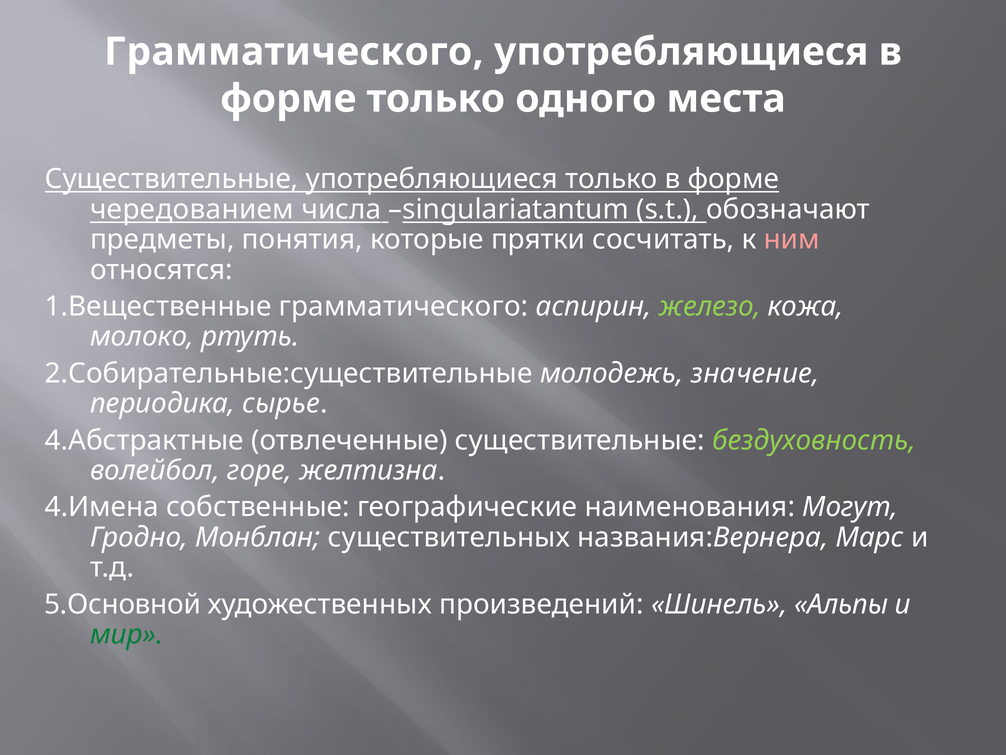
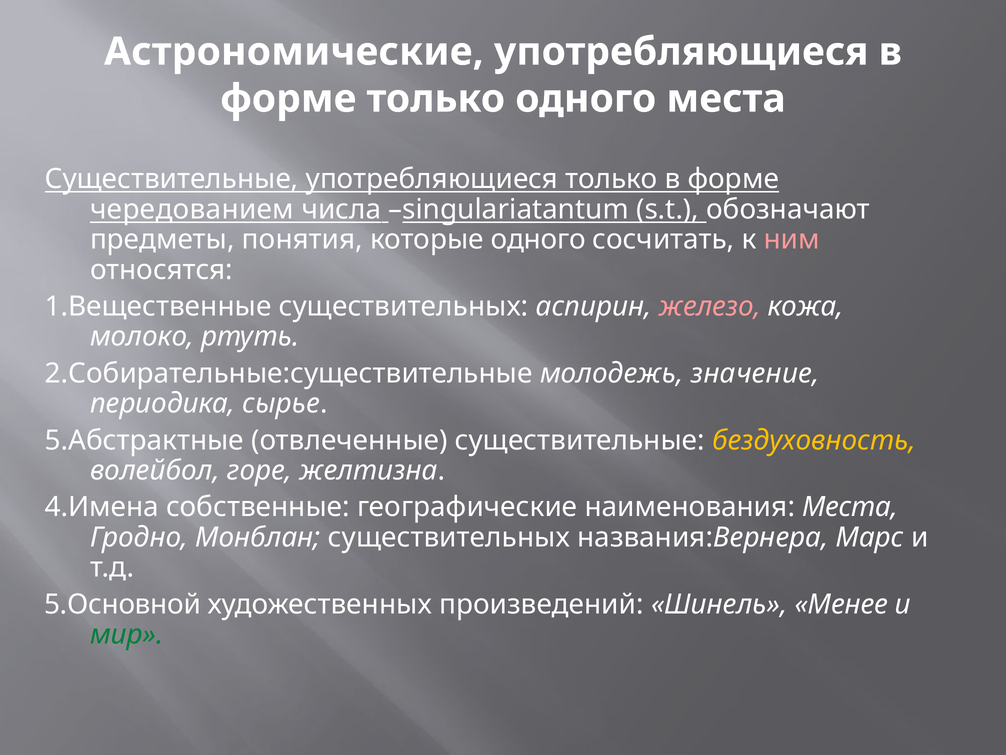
Грамматического at (294, 52): Грамматического -> Астрономические
которые прятки: прятки -> одного
1.Вещественные грамматического: грамматического -> существительных
железо colour: light green -> pink
4.Абстрактные: 4.Абстрактные -> 5.Абстрактные
бездуховность colour: light green -> yellow
наименования Могут: Могут -> Места
Альпы: Альпы -> Менее
